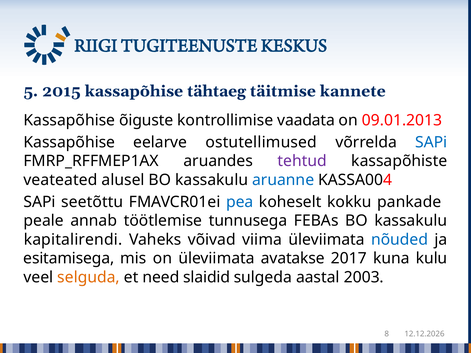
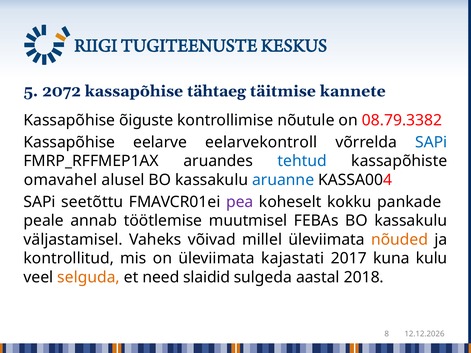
2015: 2015 -> 2072
vaadata: vaadata -> nõutule
09.01.2013: 09.01.2013 -> 08.79.3382
ostutellimused: ostutellimused -> eelarvekontroll
tehtud colour: purple -> blue
veateated: veateated -> omavahel
pea colour: blue -> purple
tunnusega: tunnusega -> muutmisel
kapitalirendi: kapitalirendi -> väljastamisel
viima: viima -> millel
nõuded colour: blue -> orange
esitamisega: esitamisega -> kontrollitud
avatakse: avatakse -> kajastati
2003: 2003 -> 2018
